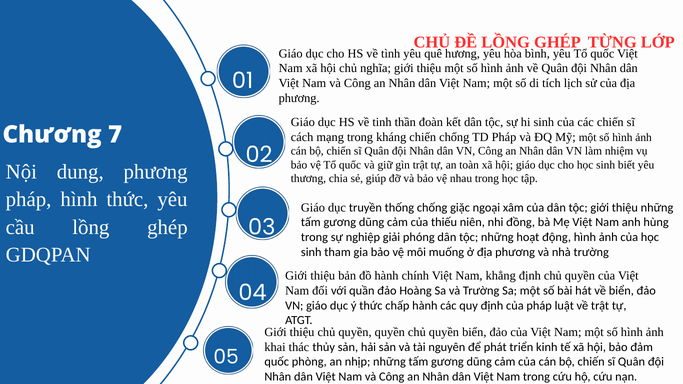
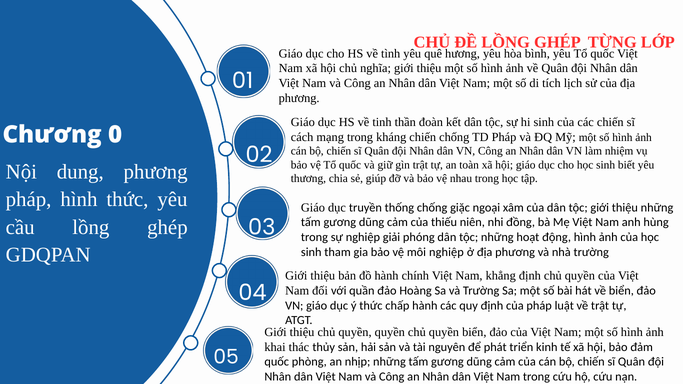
7: 7 -> 0
môi muống: muống -> nghiệp
